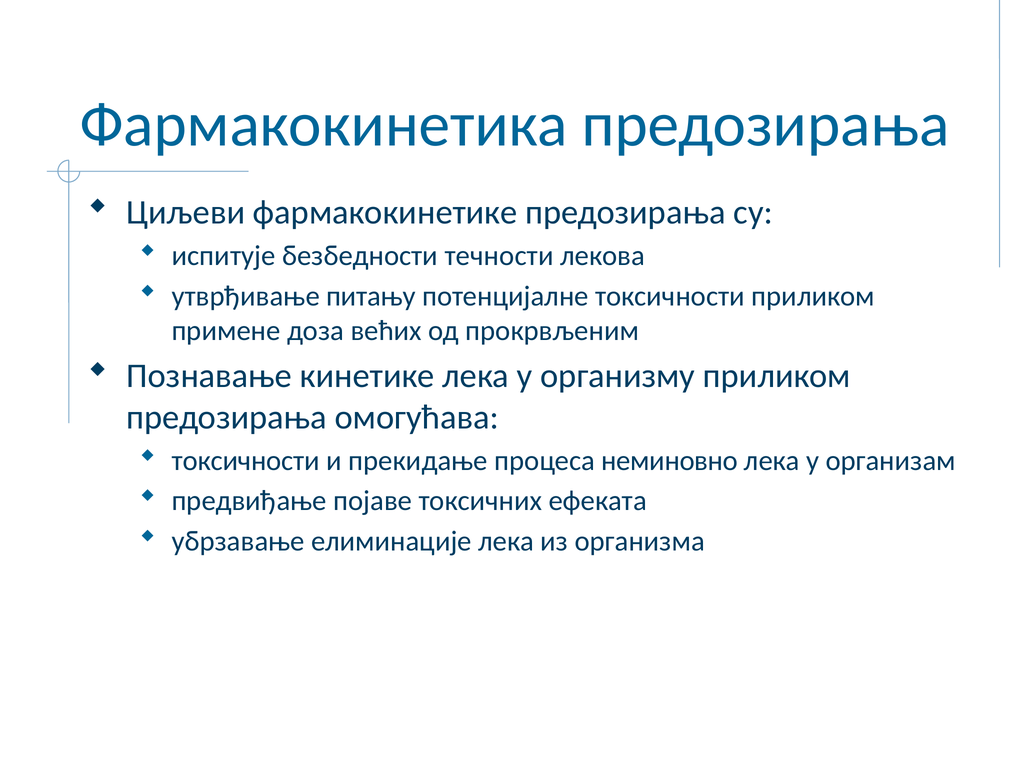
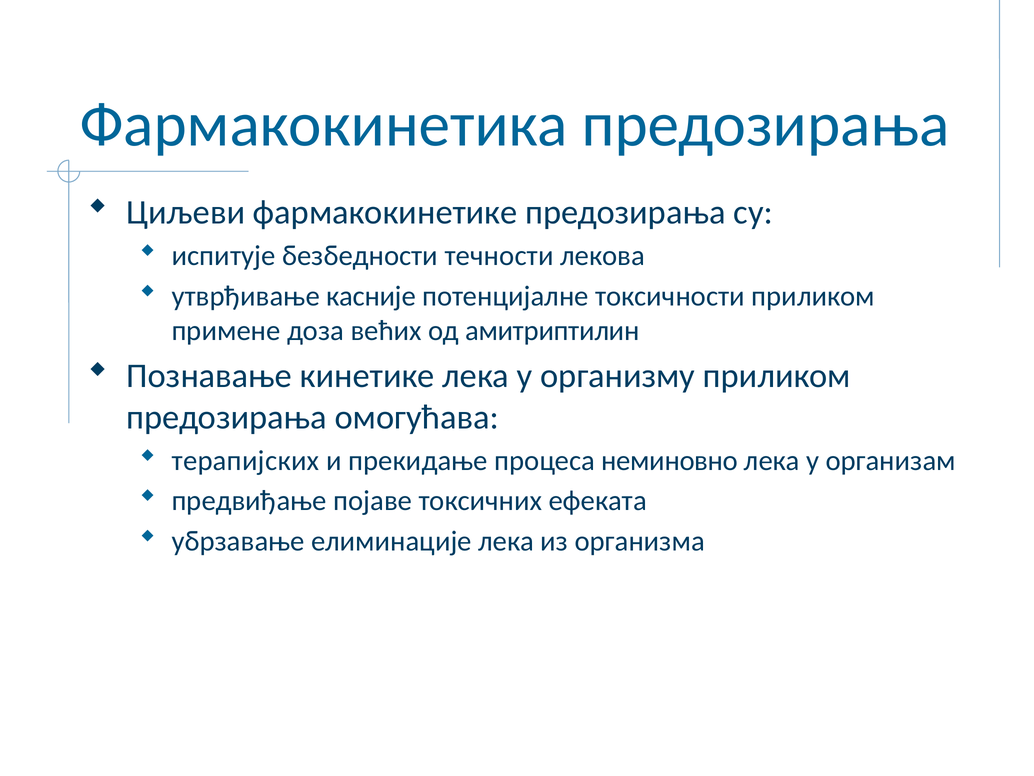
питању: питању -> касније
прокрвљеним: прокрвљеним -> амитриптилин
токсичности at (246, 460): токсичности -> терапијских
